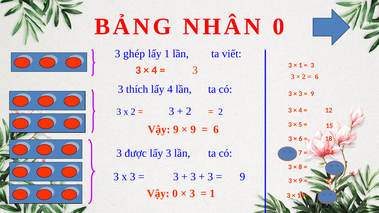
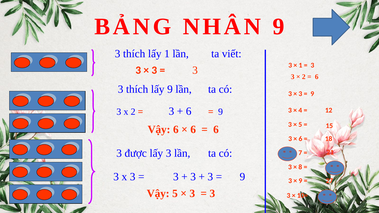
NHÂN 0: 0 -> 9
ghép at (134, 54): ghép -> thích
4 at (154, 70): 4 -> 3
lấy 4: 4 -> 9
2 at (189, 111): 2 -> 6
2 at (221, 112): 2 -> 9
Vậy 9: 9 -> 6
9 at (193, 130): 9 -> 6
Vậy 0: 0 -> 5
1 at (212, 194): 1 -> 3
